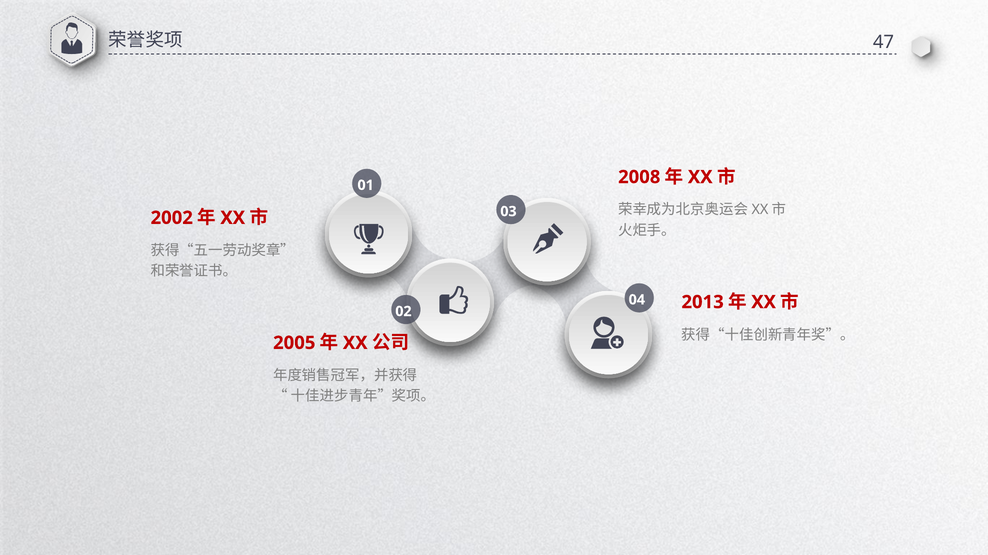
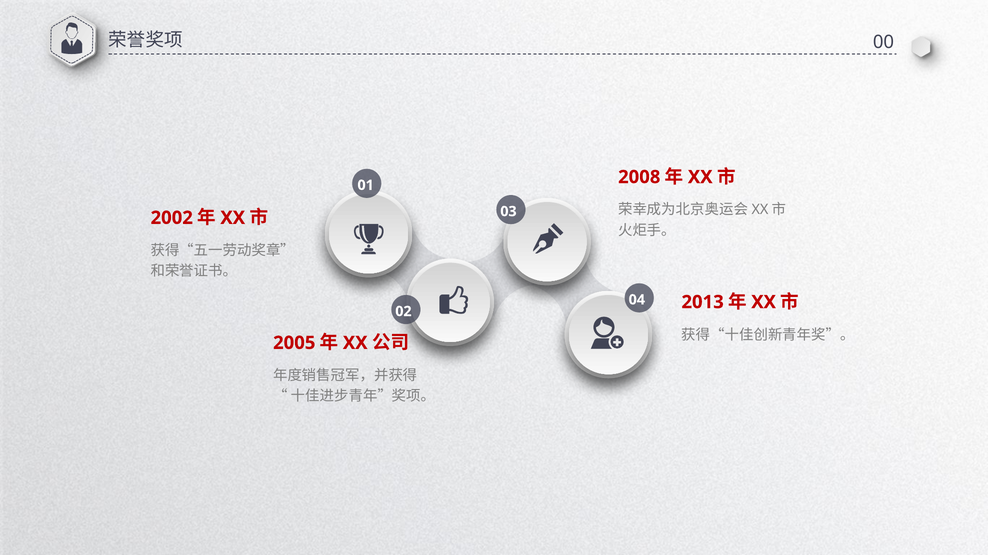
47: 47 -> 00
